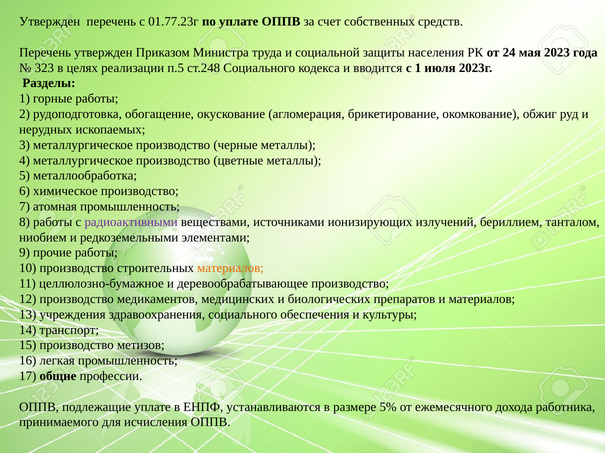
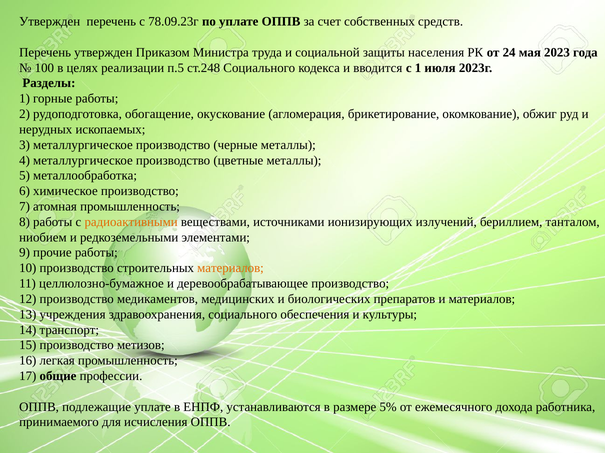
01.77.23г: 01.77.23г -> 78.09.23г
323: 323 -> 100
радиоактивными colour: purple -> orange
